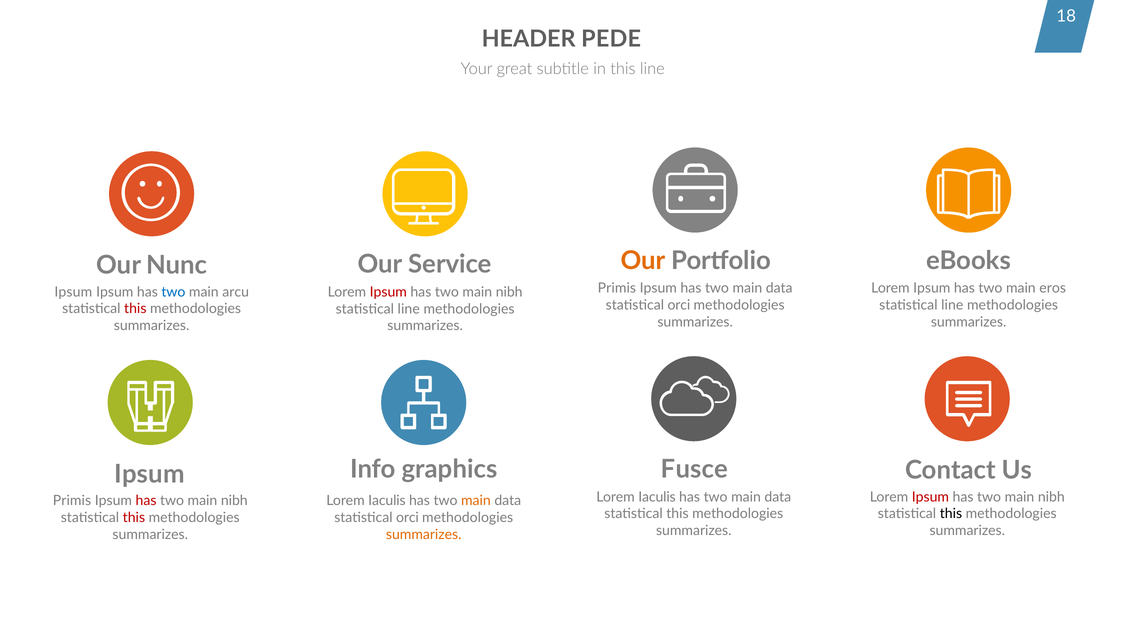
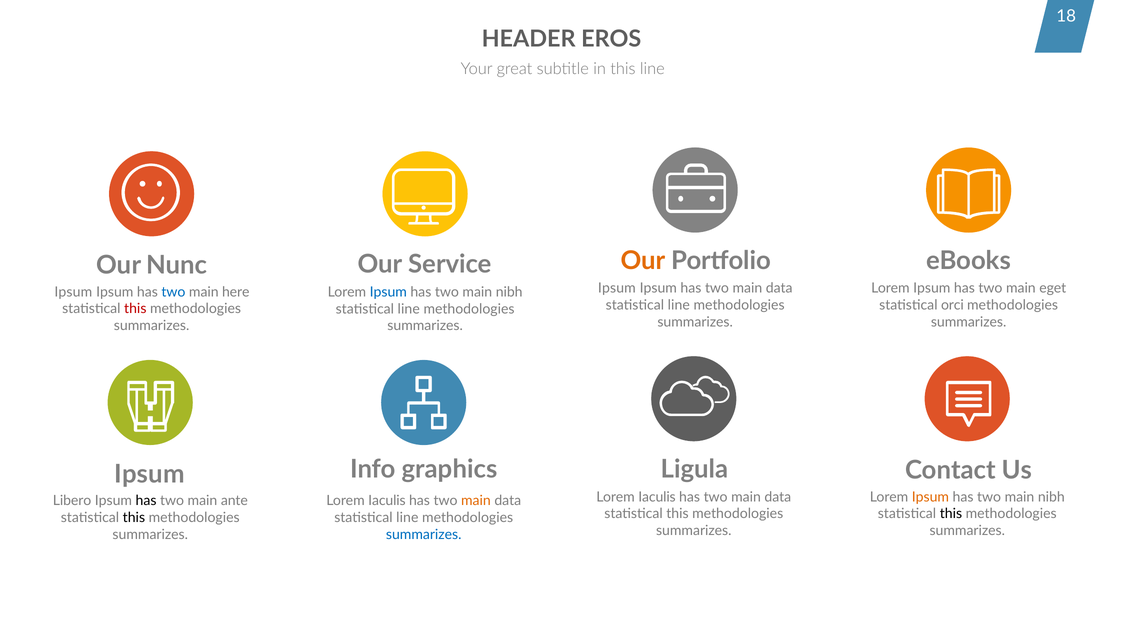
PEDE: PEDE -> EROS
Primis at (617, 288): Primis -> Ipsum
eros: eros -> eget
arcu: arcu -> here
Ipsum at (388, 292) colour: red -> blue
orci at (679, 305): orci -> line
line at (952, 305): line -> orci
Fusce: Fusce -> Ligula
Ipsum at (930, 497) colour: red -> orange
Primis at (72, 501): Primis -> Libero
has at (146, 501) colour: red -> black
nibh at (234, 501): nibh -> ante
this at (134, 518) colour: red -> black
orci at (407, 518): orci -> line
summarizes at (424, 535) colour: orange -> blue
